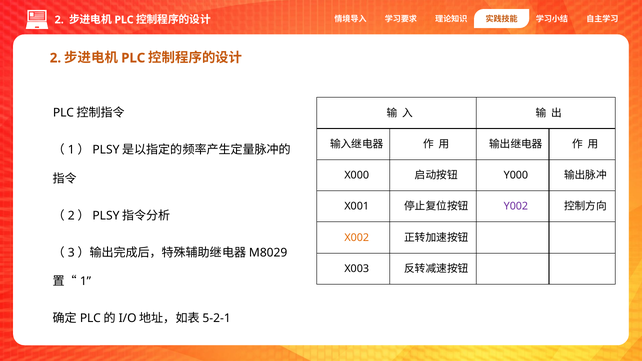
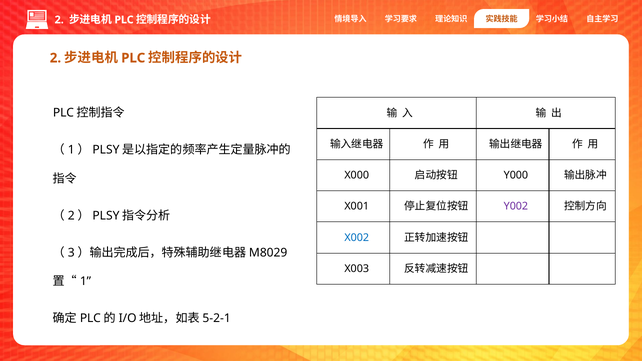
X002 colour: orange -> blue
